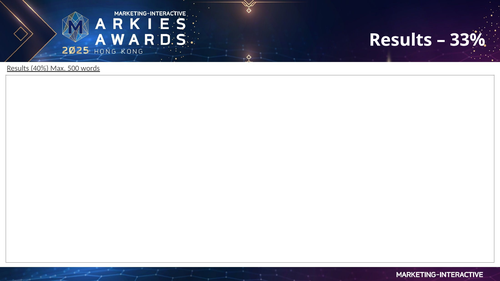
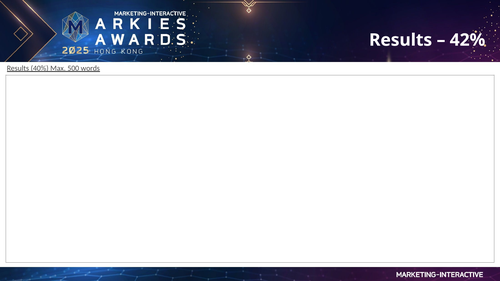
33%: 33% -> 42%
